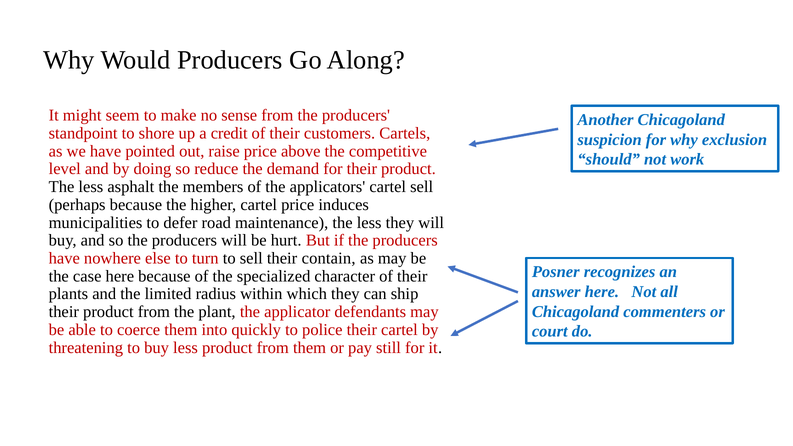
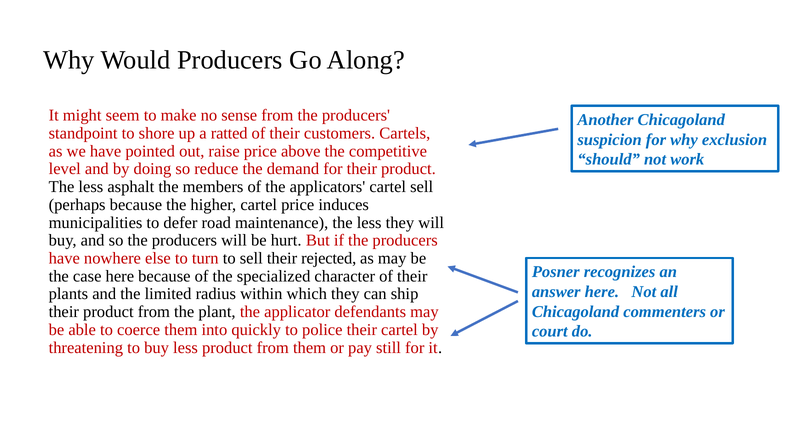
credit: credit -> ratted
contain: contain -> rejected
